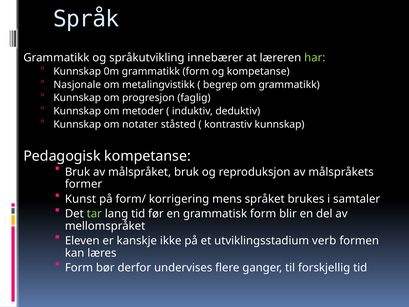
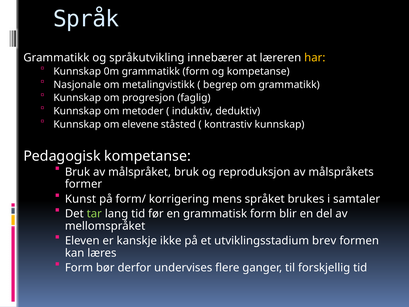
har colour: light green -> yellow
notater: notater -> elevene
verb: verb -> brev
